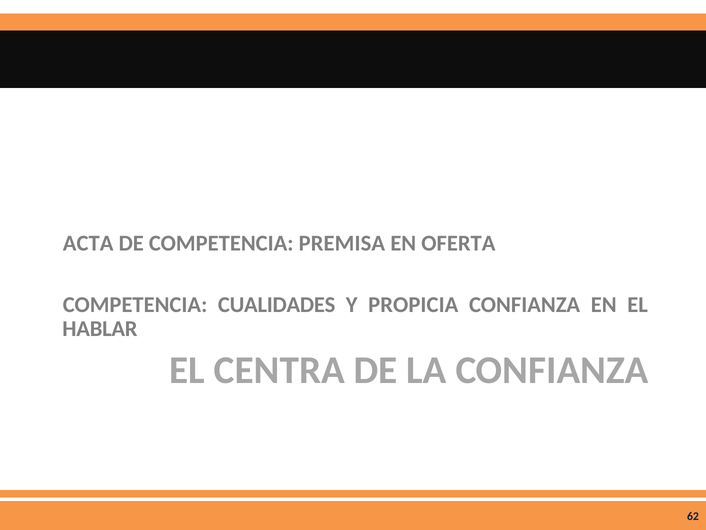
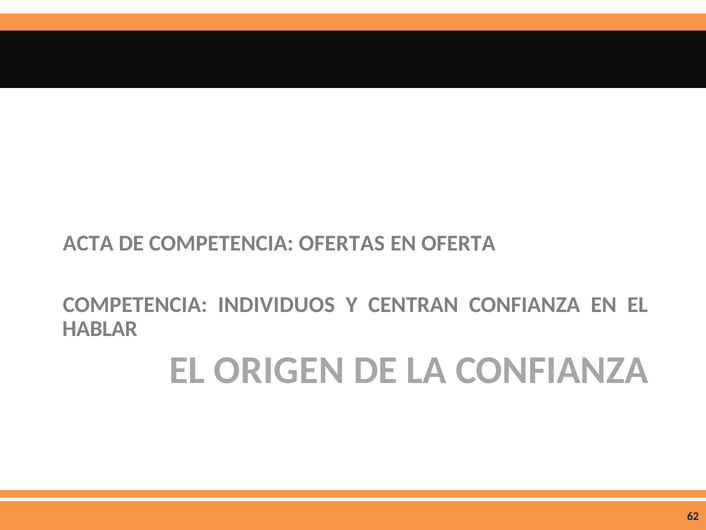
PREMISA: PREMISA -> OFERTAS
CUALIDADES: CUALIDADES -> INDIVIDUOS
PROPICIA: PROPICIA -> CENTRAN
CENTRA: CENTRA -> ORIGEN
